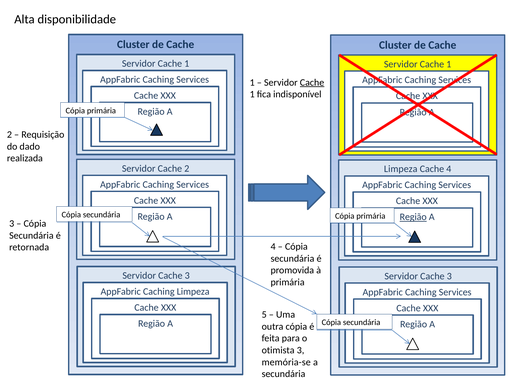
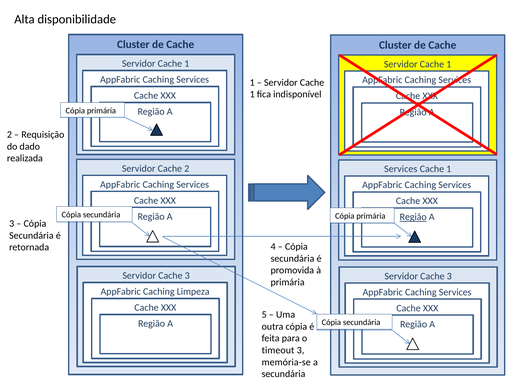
Cache at (312, 82) underline: present -> none
Limpeza at (401, 169): Limpeza -> Services
4 at (449, 169): 4 -> 1
otimista: otimista -> timeout
